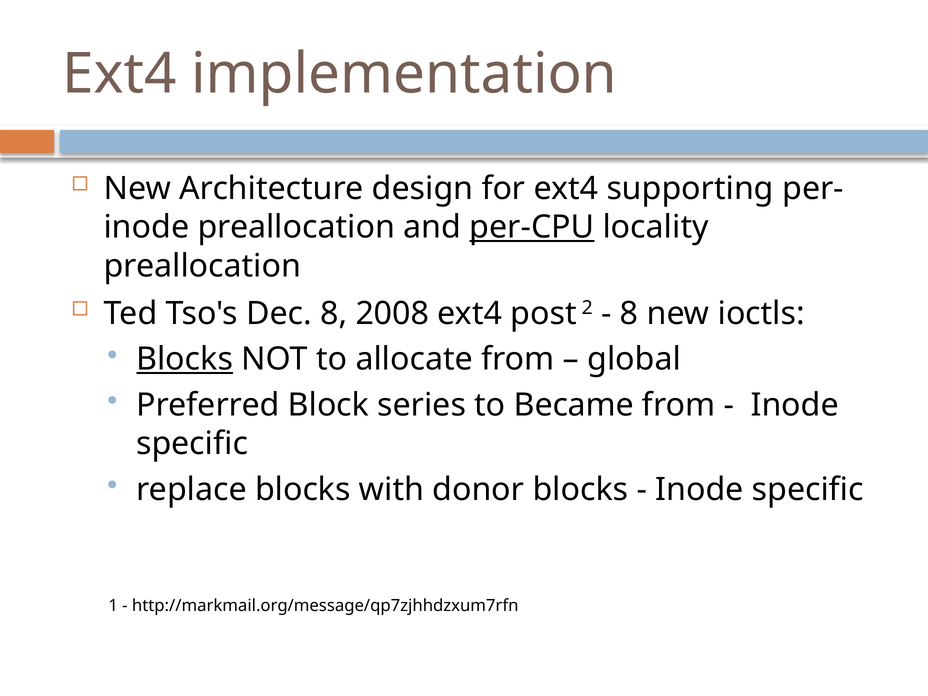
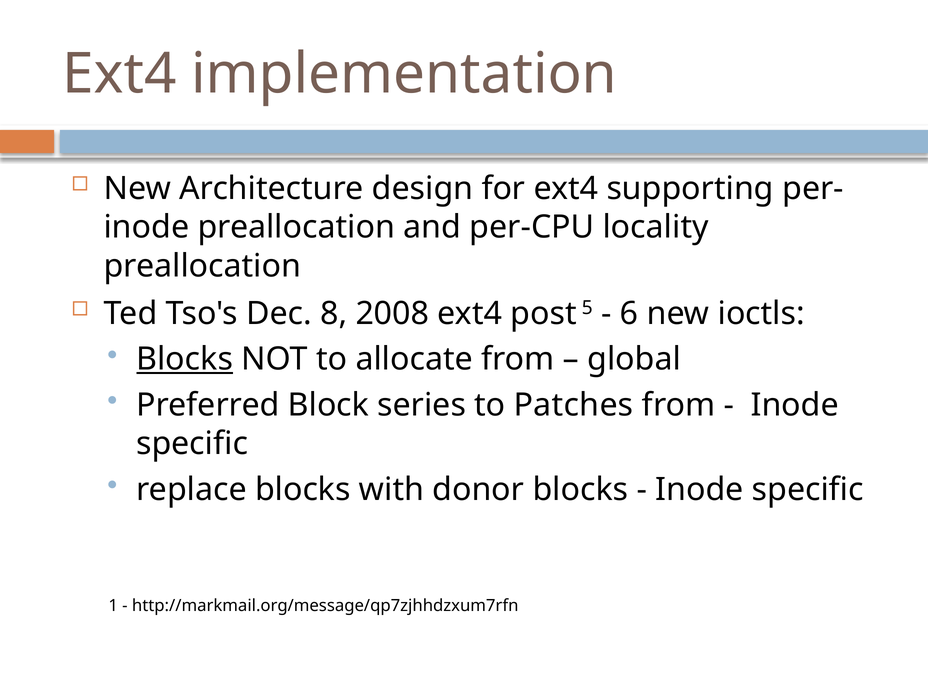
per-CPU underline: present -> none
2: 2 -> 5
8 at (629, 314): 8 -> 6
Became: Became -> Patches
